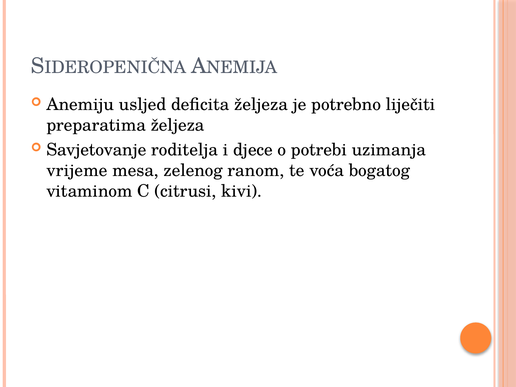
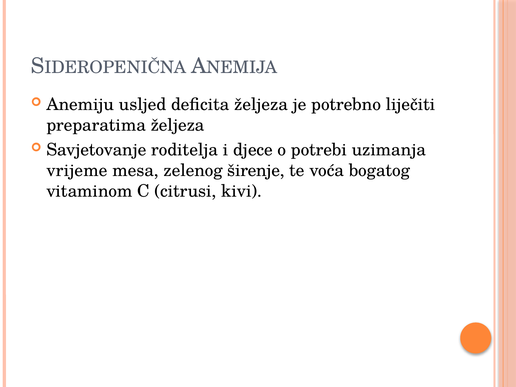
ranom: ranom -> širenje
